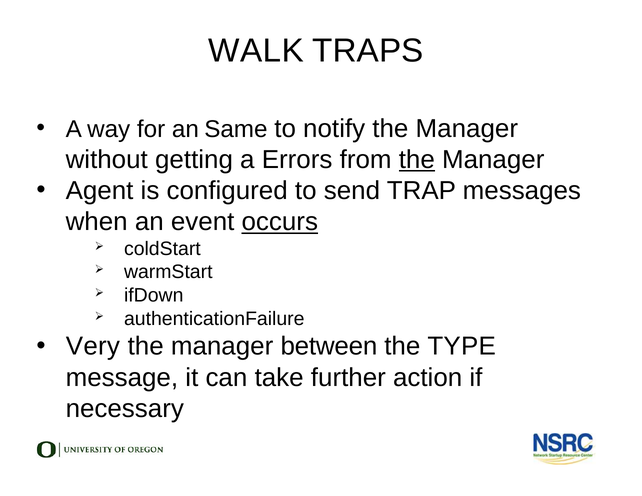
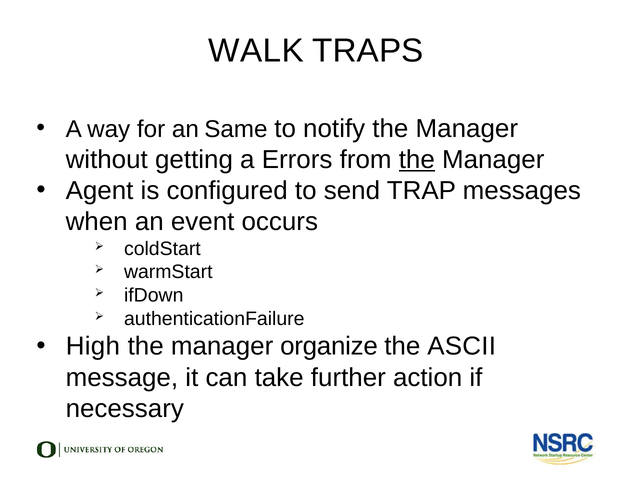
occurs underline: present -> none
Very: Very -> High
between: between -> organize
TYPE: TYPE -> ASCII
